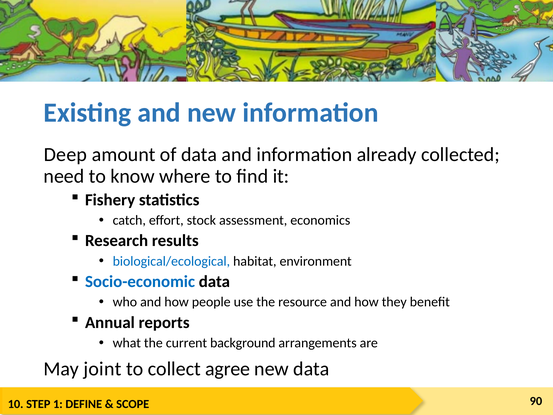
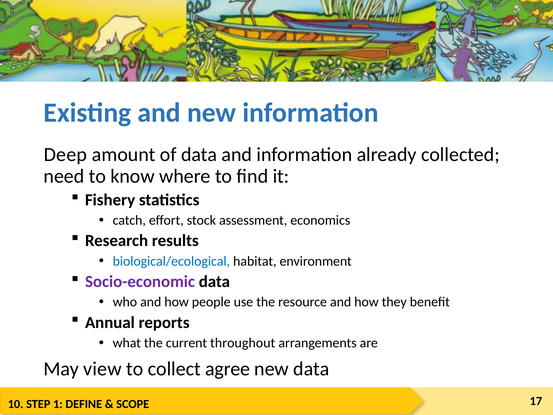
Socio-economic colour: blue -> purple
background: background -> throughout
joint: joint -> view
90: 90 -> 17
